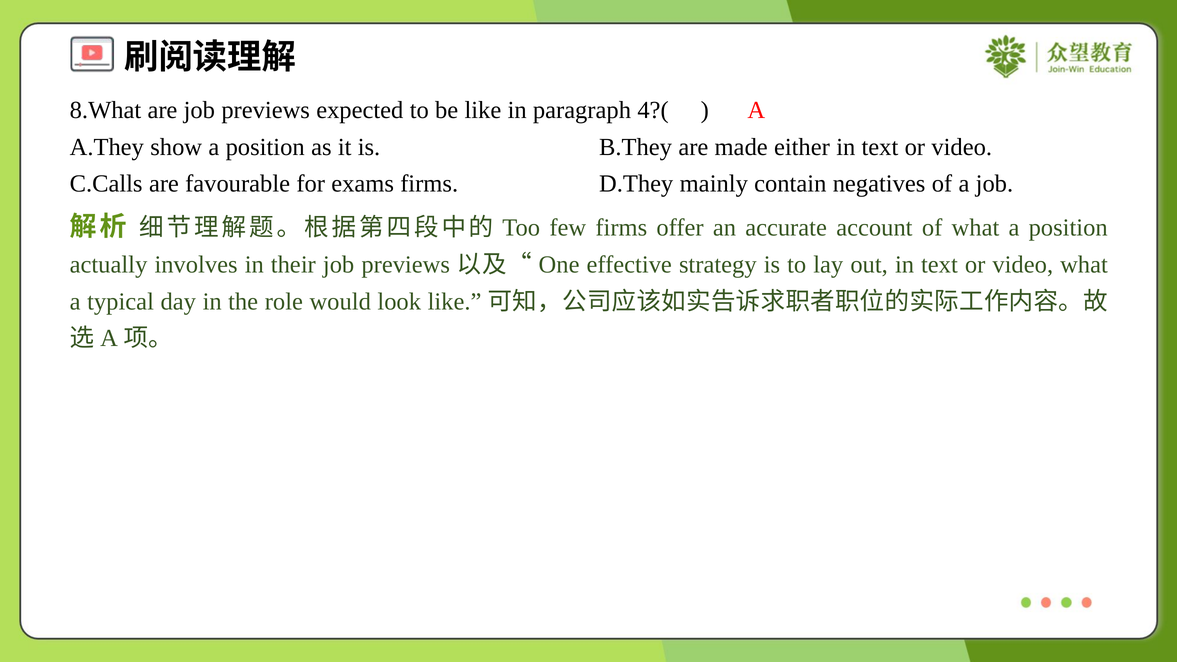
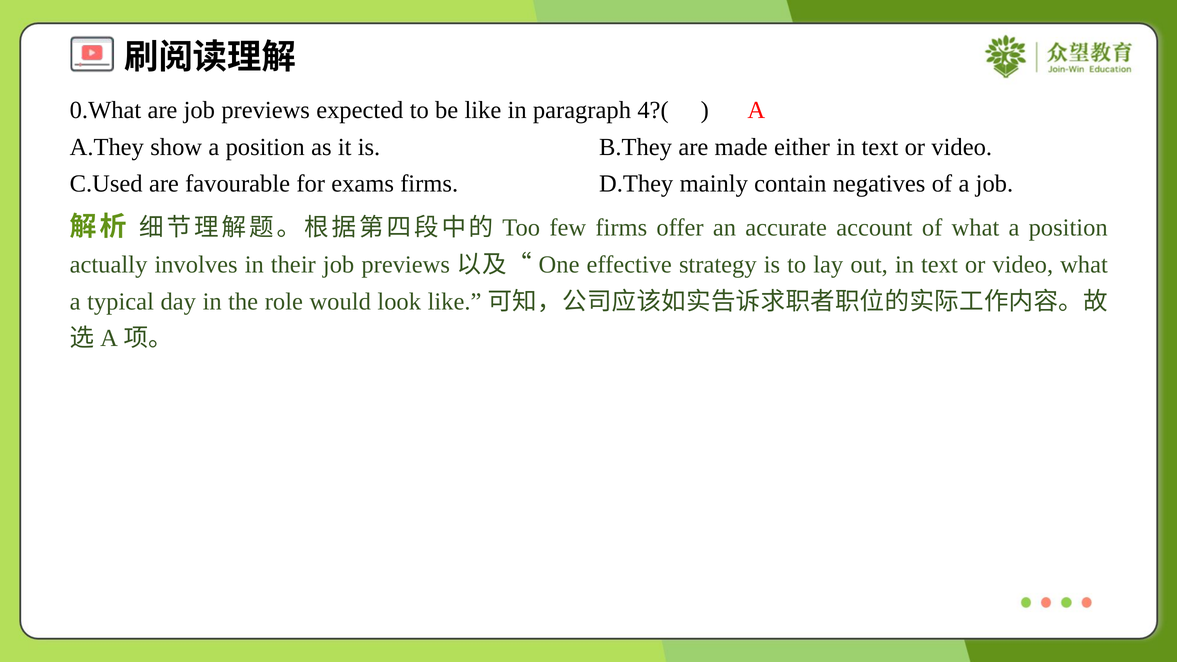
8.What: 8.What -> 0.What
C.Calls: C.Calls -> C.Used
